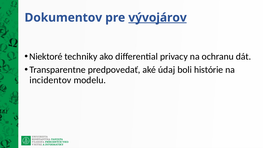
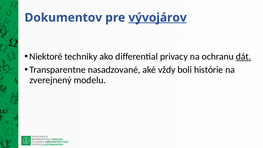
dát underline: none -> present
predpovedať: predpovedať -> nasadzované
údaj: údaj -> vždy
incidentov: incidentov -> zverejnený
